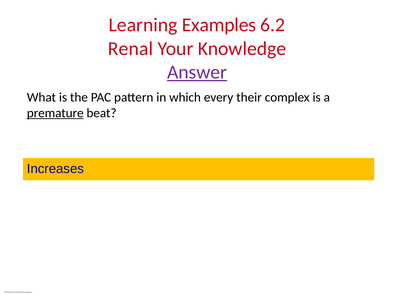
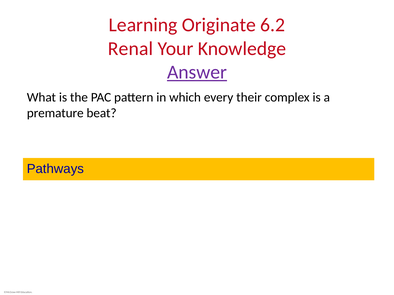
Examples: Examples -> Originate
premature underline: present -> none
Increases: Increases -> Pathways
